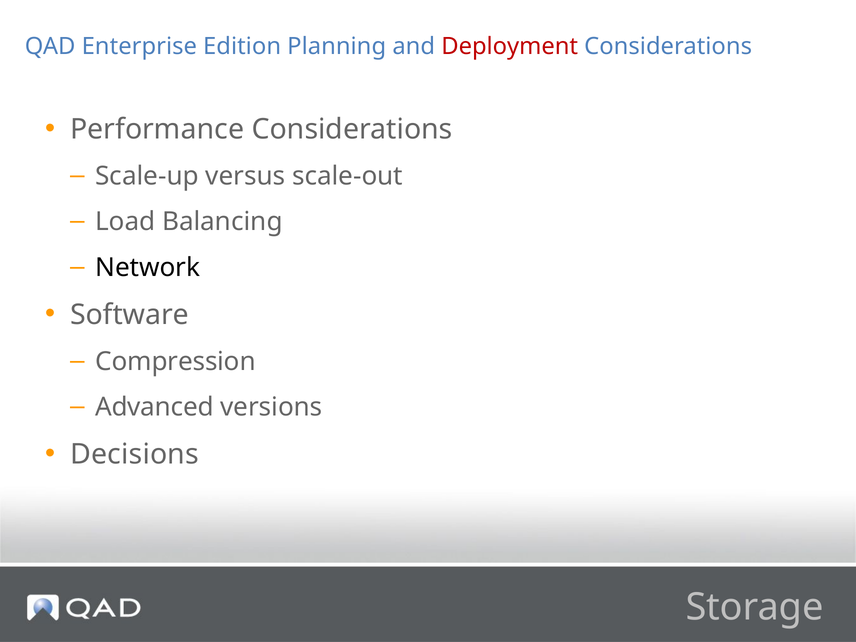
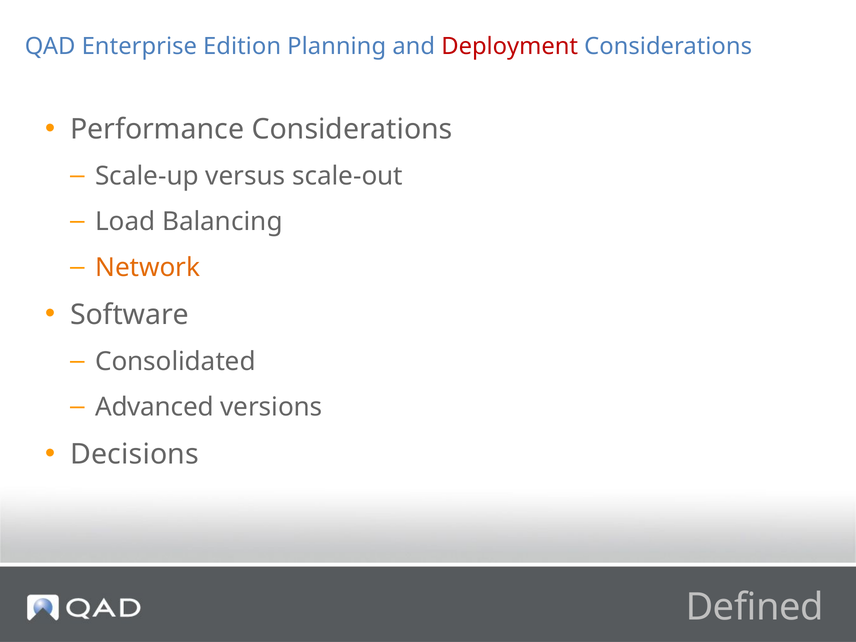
Network colour: black -> orange
Compression: Compression -> Consolidated
Storage: Storage -> Defined
